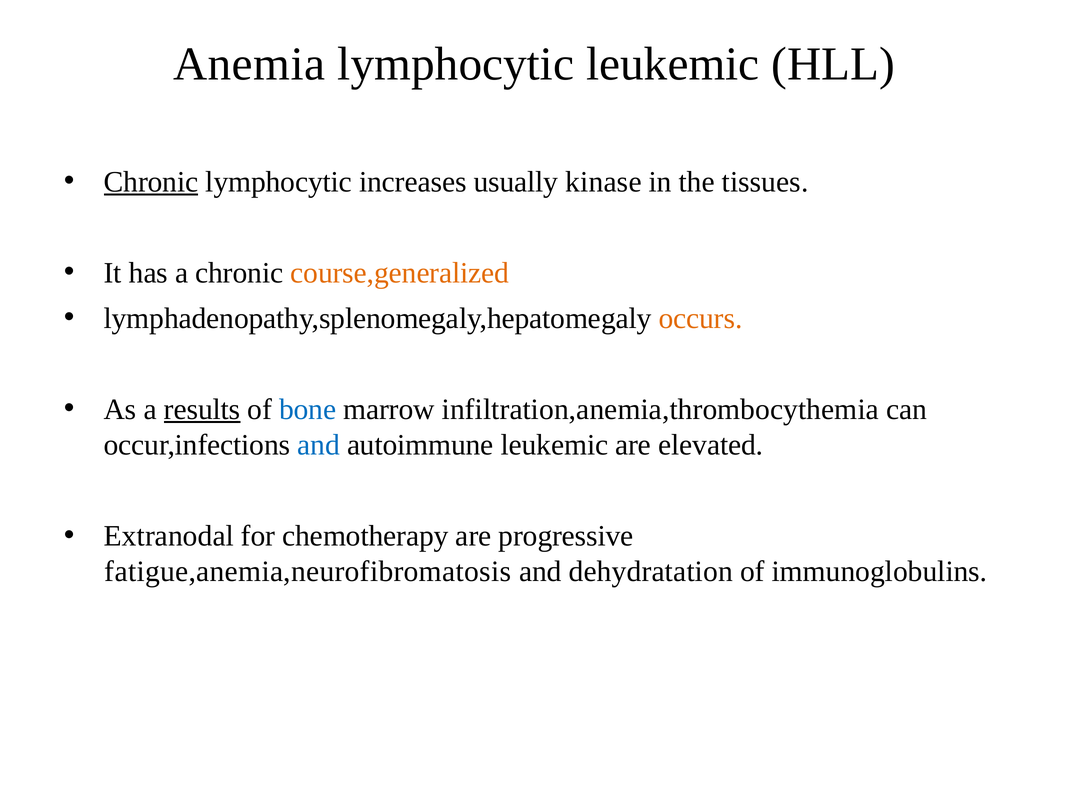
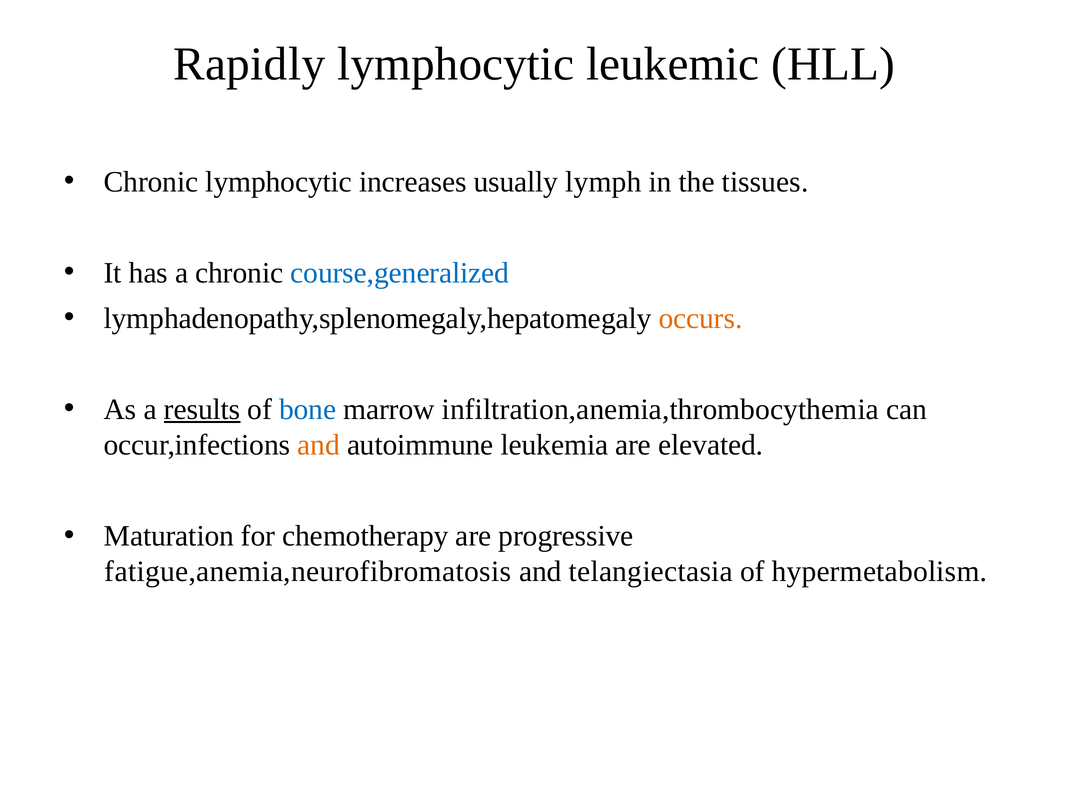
Anemia: Anemia -> Rapidly
Chronic at (151, 182) underline: present -> none
kinase: kinase -> lymph
course,generalized colour: orange -> blue
and at (319, 445) colour: blue -> orange
autoimmune leukemic: leukemic -> leukemia
Еxtranodal: Еxtranodal -> Maturation
dehydratation: dehydratation -> telangiectasia
immunoglobulins: immunoglobulins -> hypermetabolism
